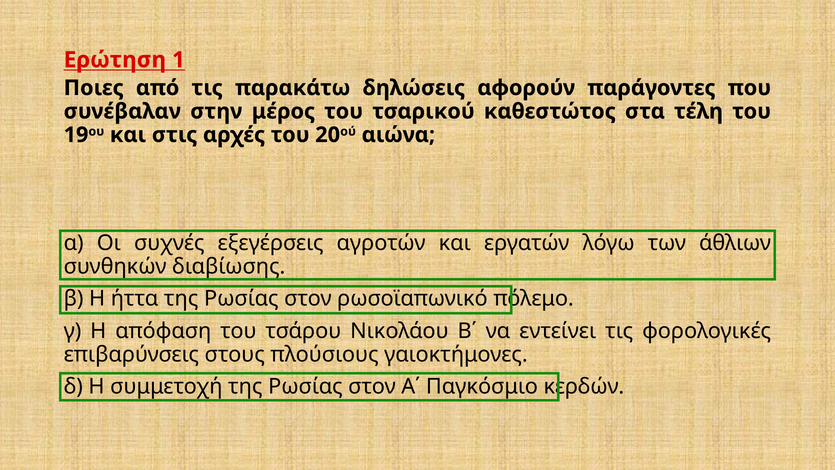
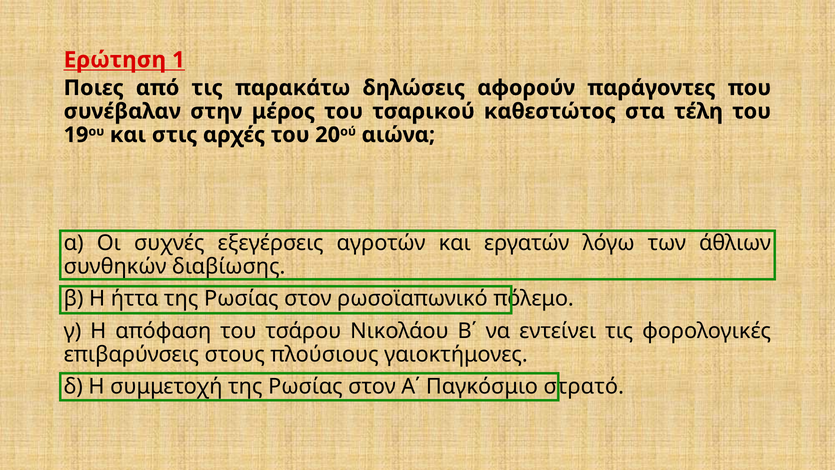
κερδών: κερδών -> στρατό
